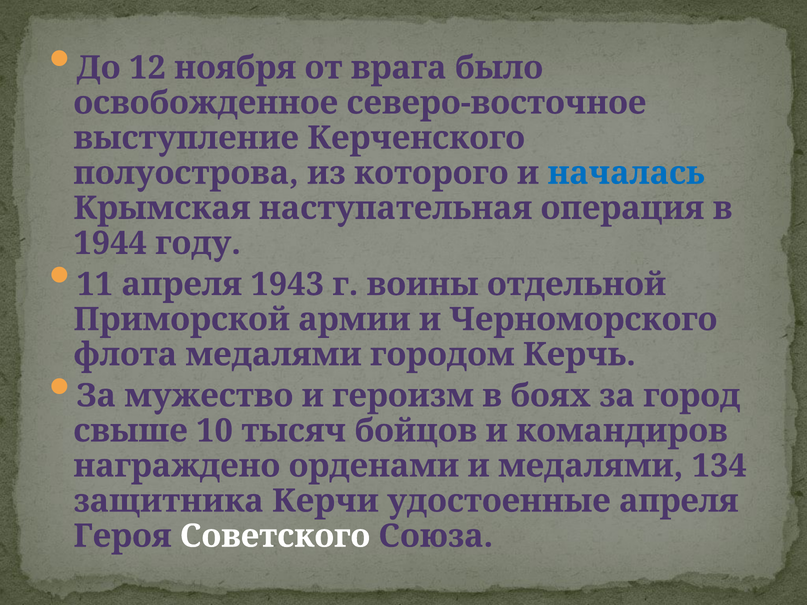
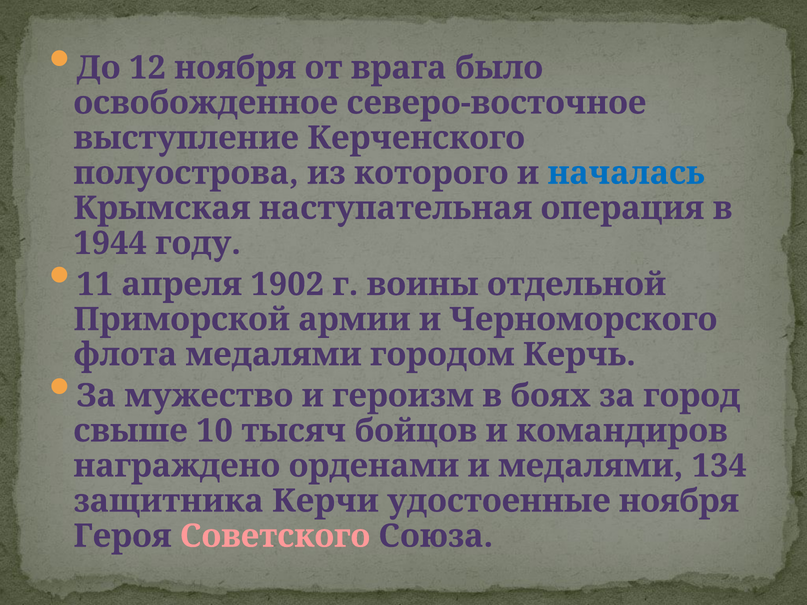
1943: 1943 -> 1902
удостоенные апреля: апреля -> ноября
Советского colour: white -> pink
